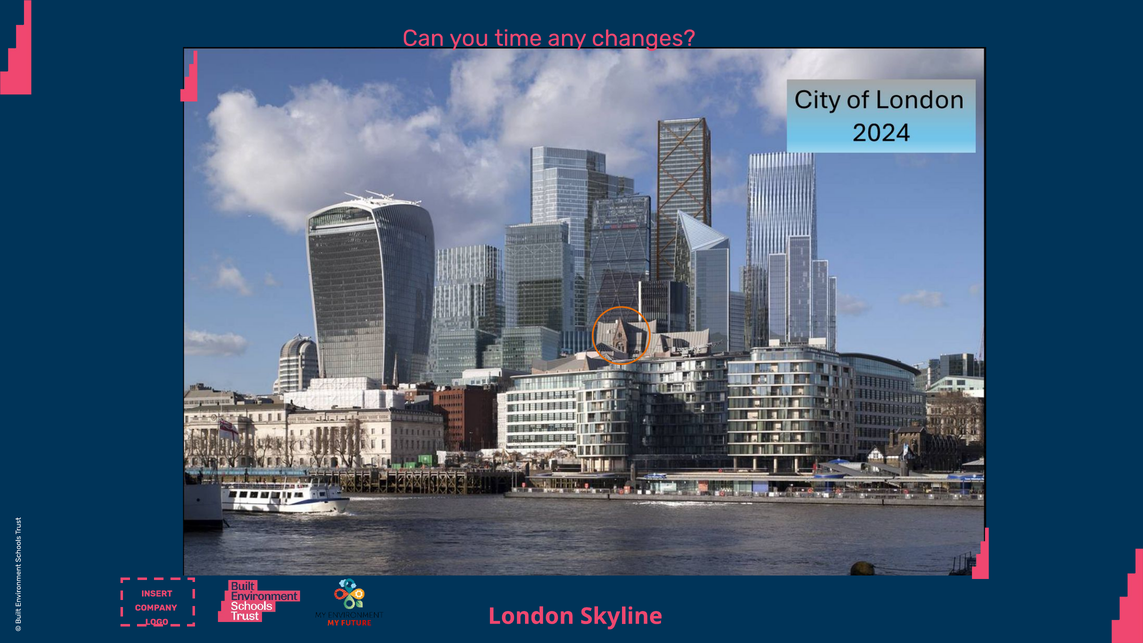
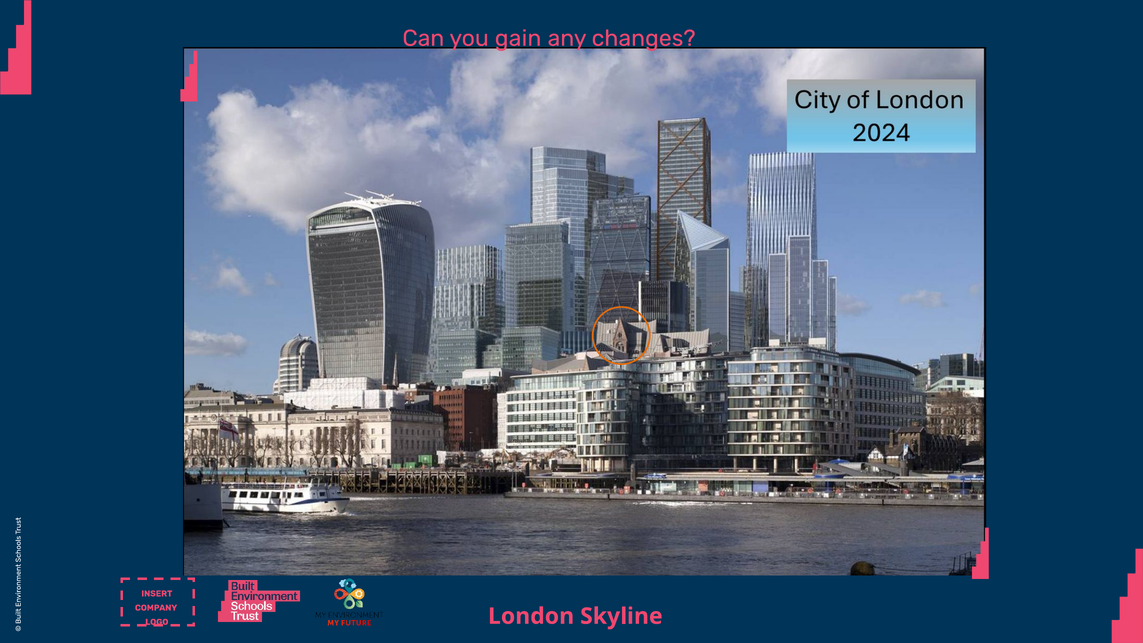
time: time -> gain
